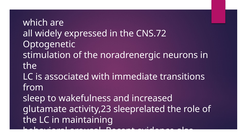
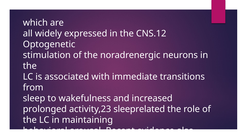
CNS.72: CNS.72 -> CNS.12
glutamate: glutamate -> prolonged
